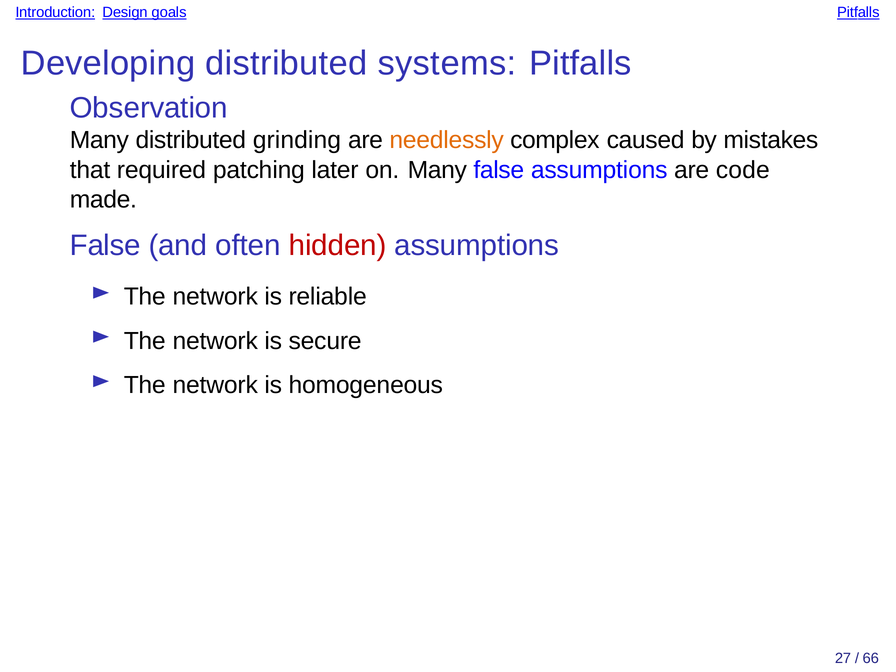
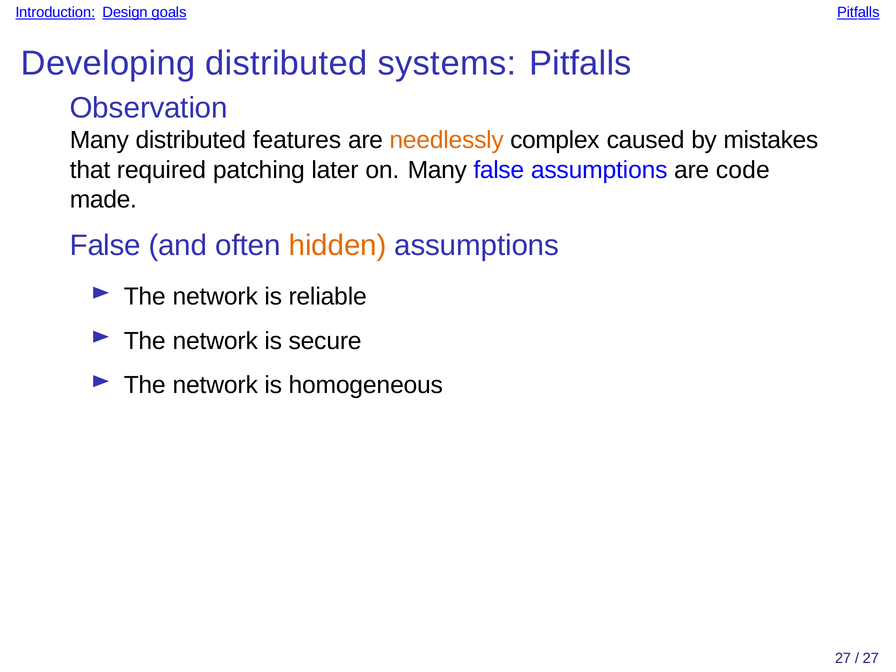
grinding: grinding -> features
hidden colour: red -> orange
66 at (871, 659): 66 -> 27
